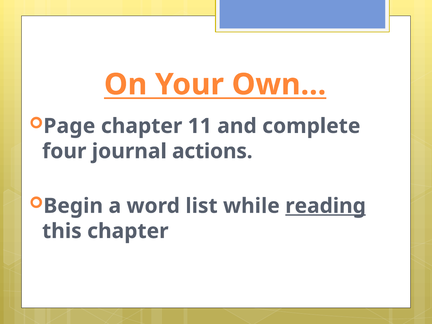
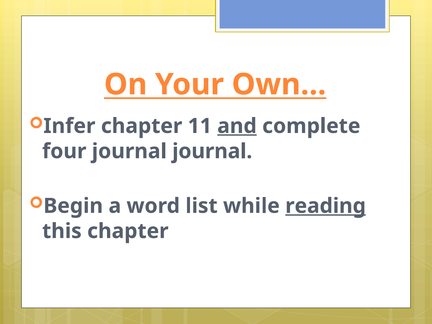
Page: Page -> Infer
and underline: none -> present
journal actions: actions -> journal
